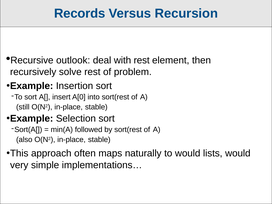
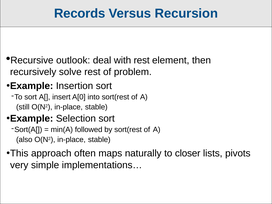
to would: would -> closer
lists would: would -> pivots
